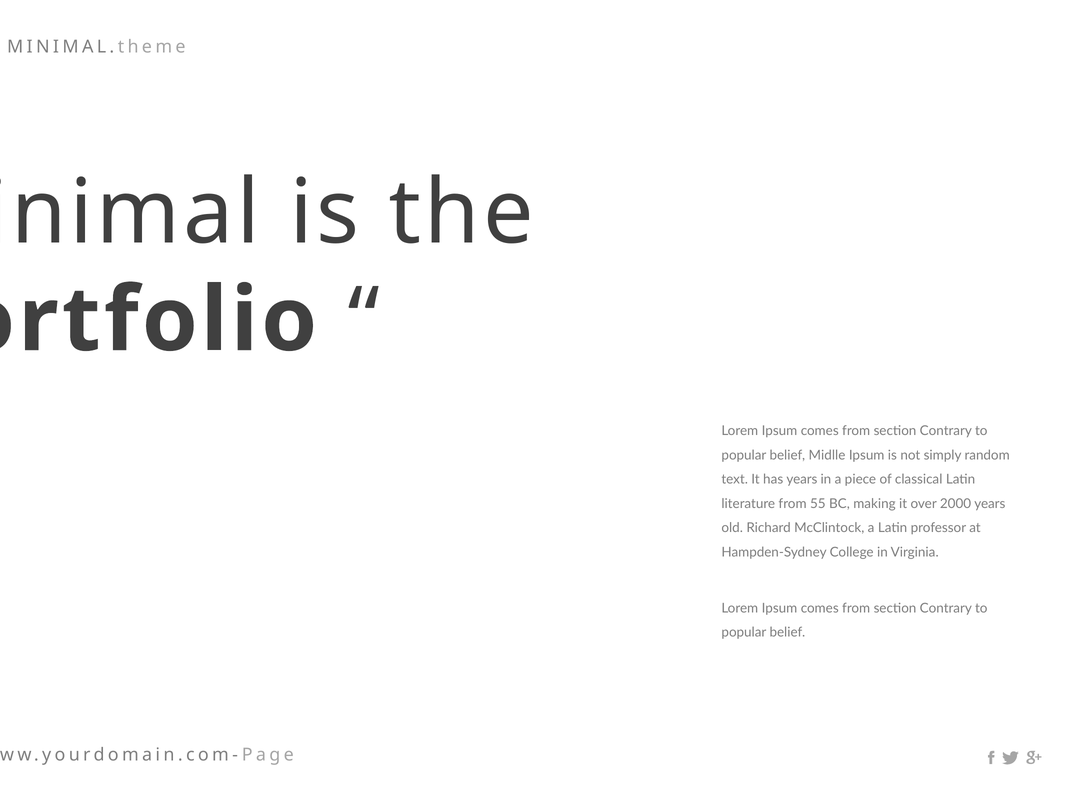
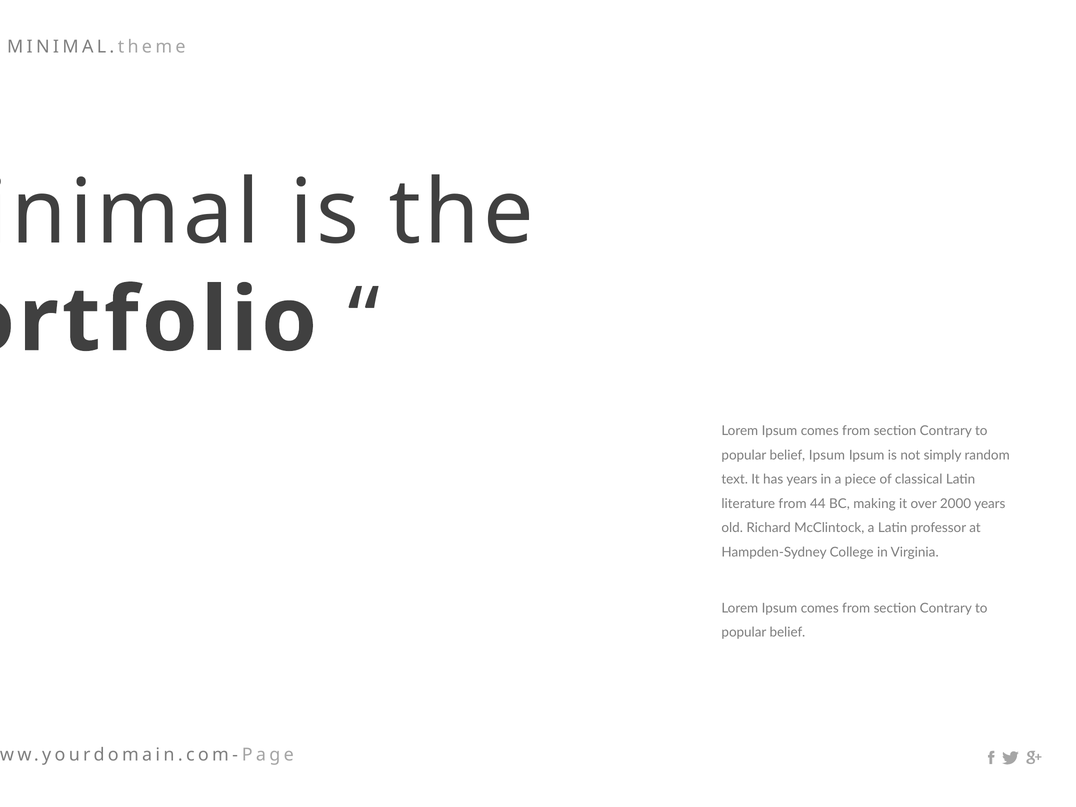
belief Midlle: Midlle -> Ipsum
55: 55 -> 44
